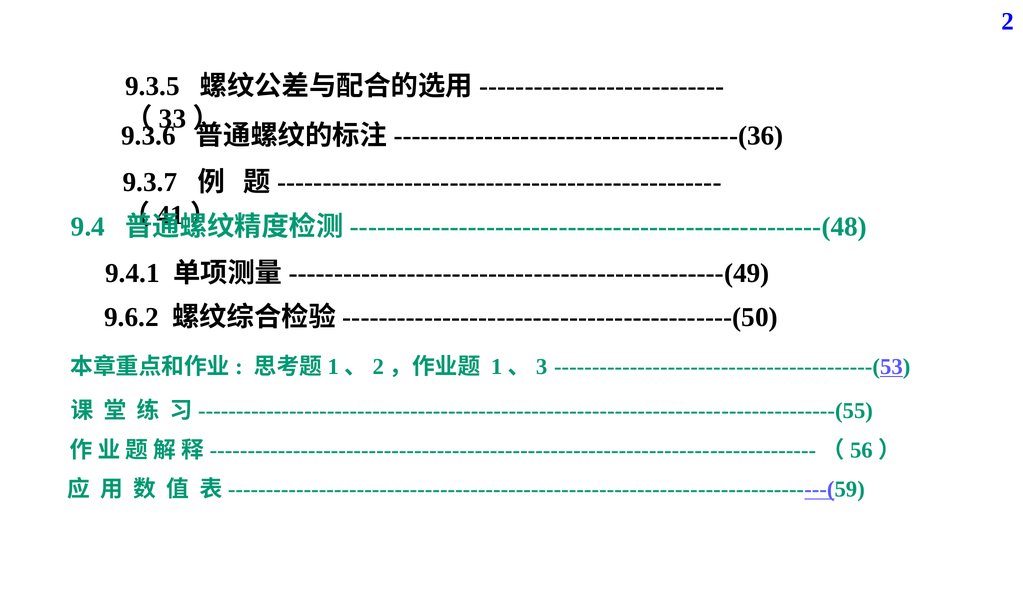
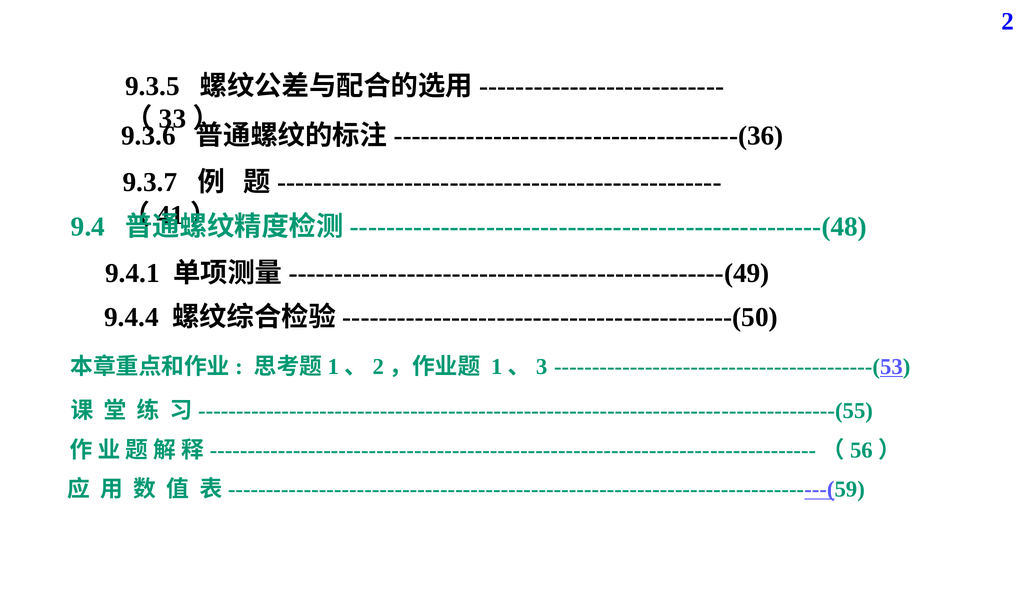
9.6.2: 9.6.2 -> 9.4.4
